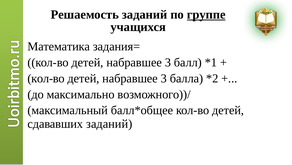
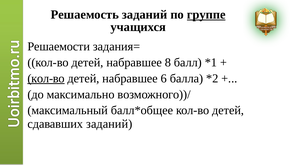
Математика: Математика -> Решаемости
3 at (168, 62): 3 -> 8
кол-во at (46, 78) underline: none -> present
3 at (164, 78): 3 -> 6
